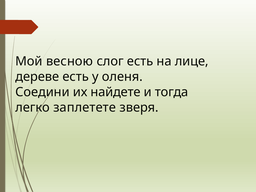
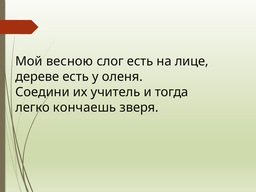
найдете: найдете -> учитель
заплетете: заплетете -> кончаешь
